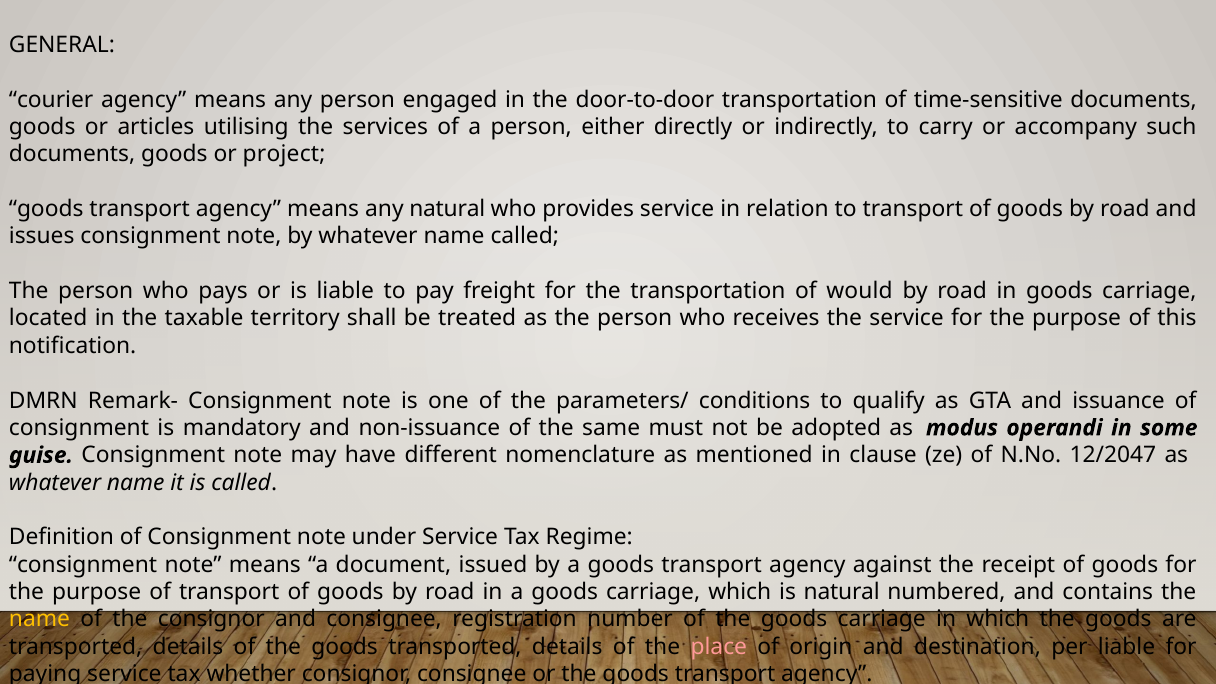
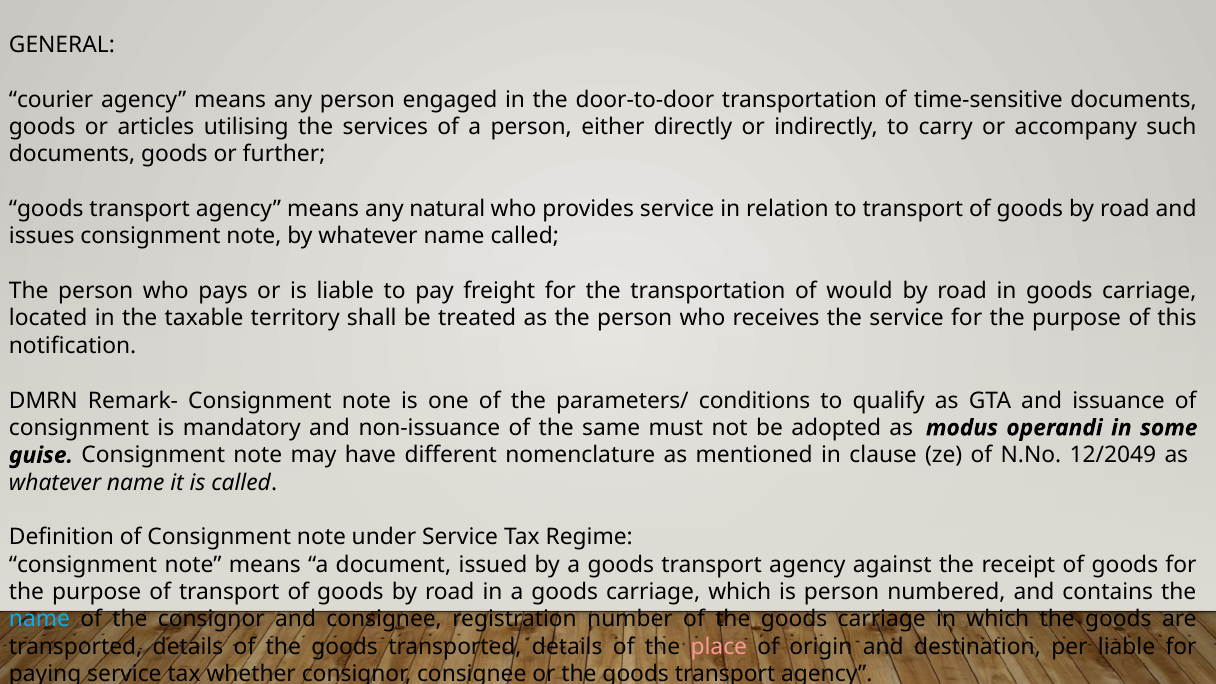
project: project -> further
12/2047: 12/2047 -> 12/2049
is natural: natural -> person
name at (39, 619) colour: yellow -> light blue
